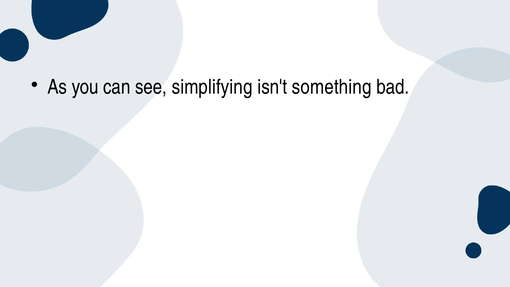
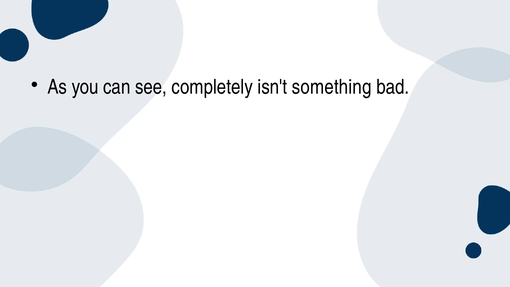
simplifying: simplifying -> completely
